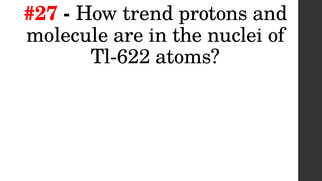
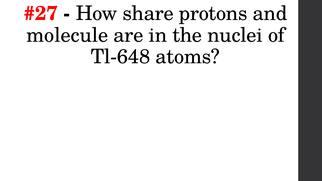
trend: trend -> share
Tl-622: Tl-622 -> Tl-648
